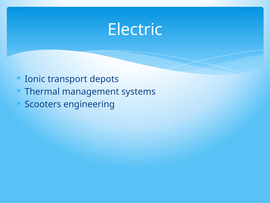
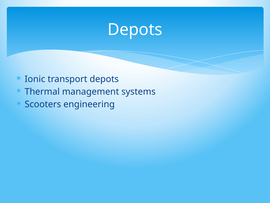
Electric at (135, 30): Electric -> Depots
